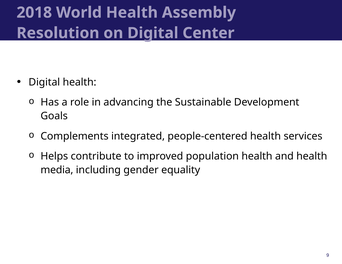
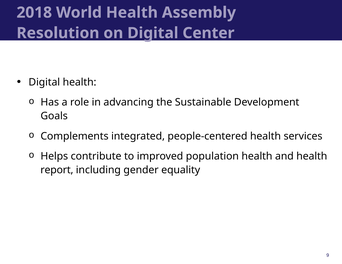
media: media -> report
